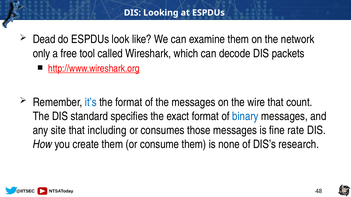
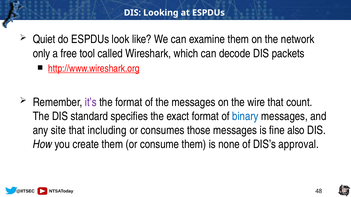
Dead: Dead -> Quiet
it’s colour: blue -> purple
rate: rate -> also
research: research -> approval
